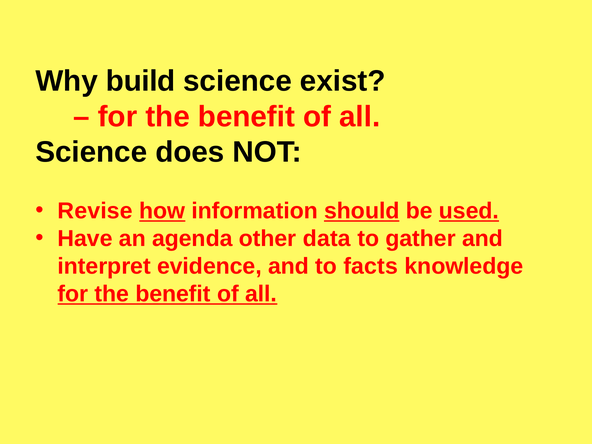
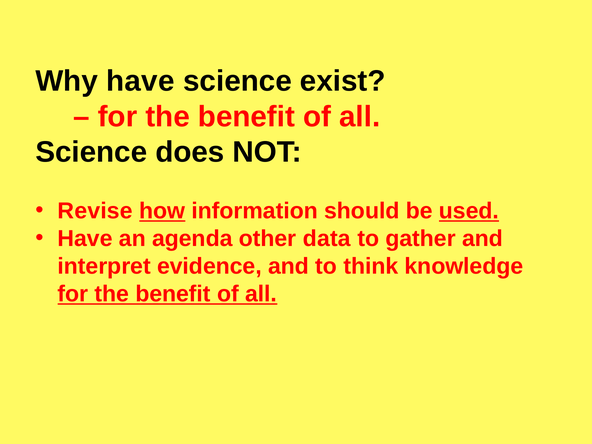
Why build: build -> have
should underline: present -> none
facts: facts -> think
